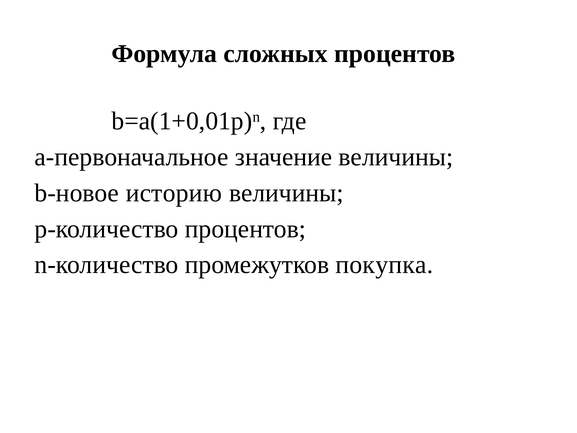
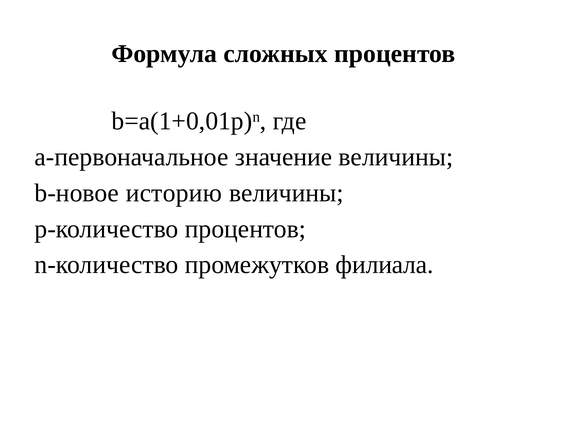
покупка: покупка -> филиала
